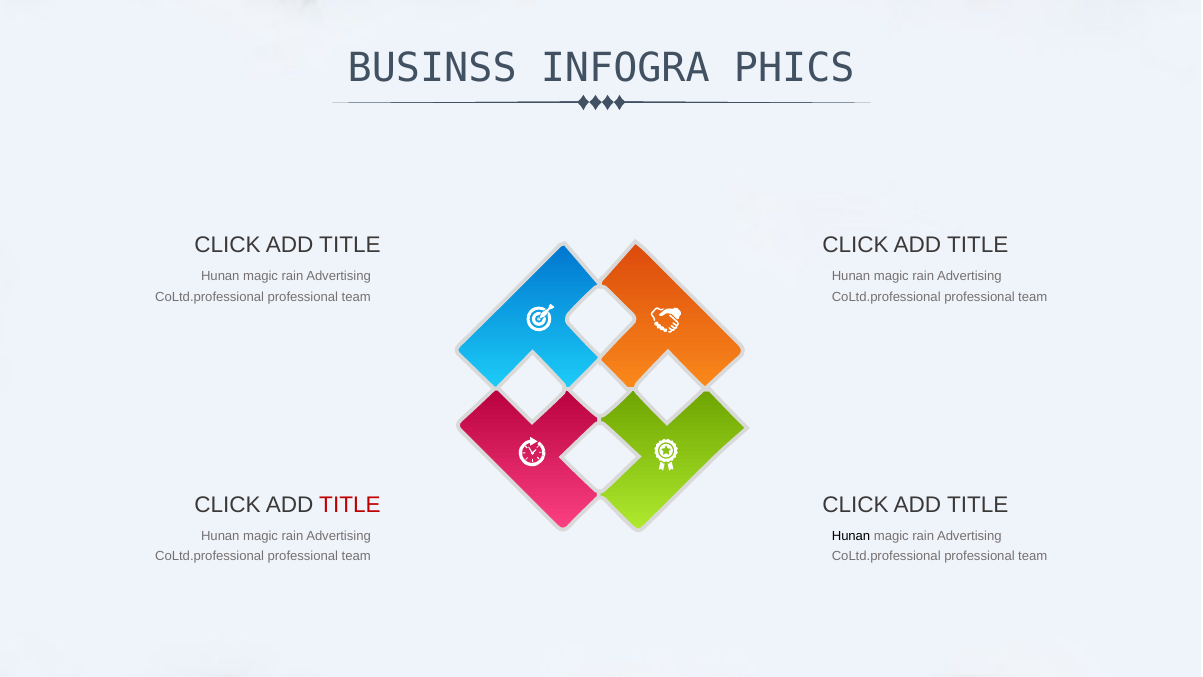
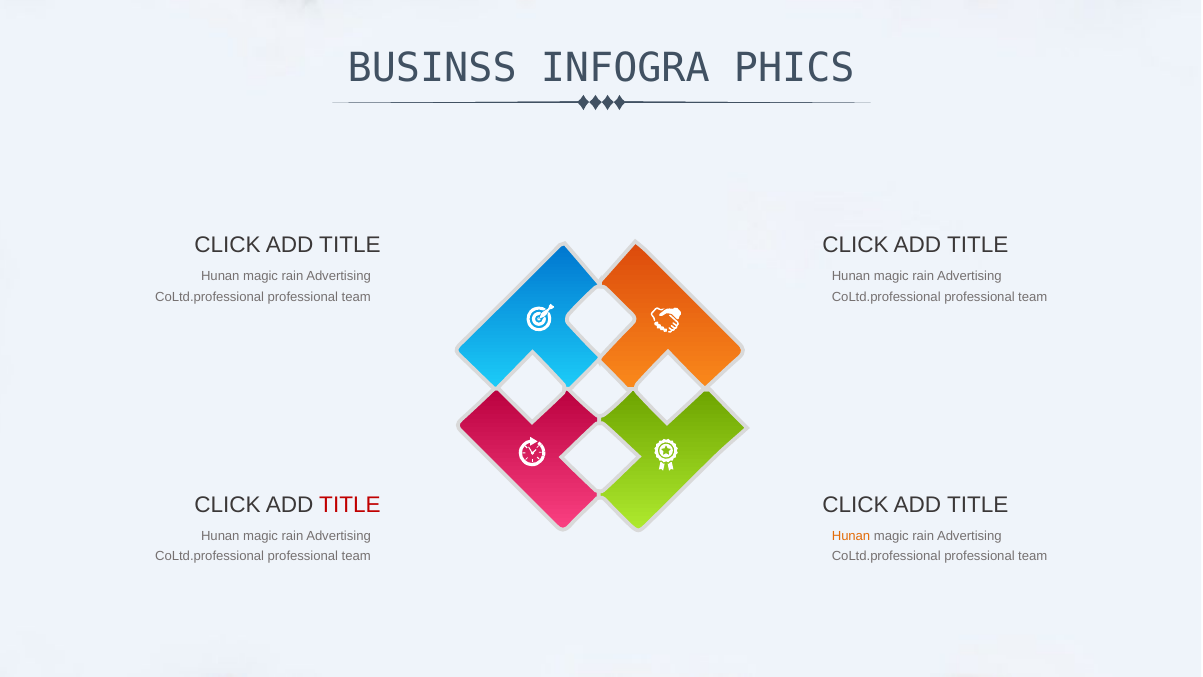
Hunan at (851, 536) colour: black -> orange
